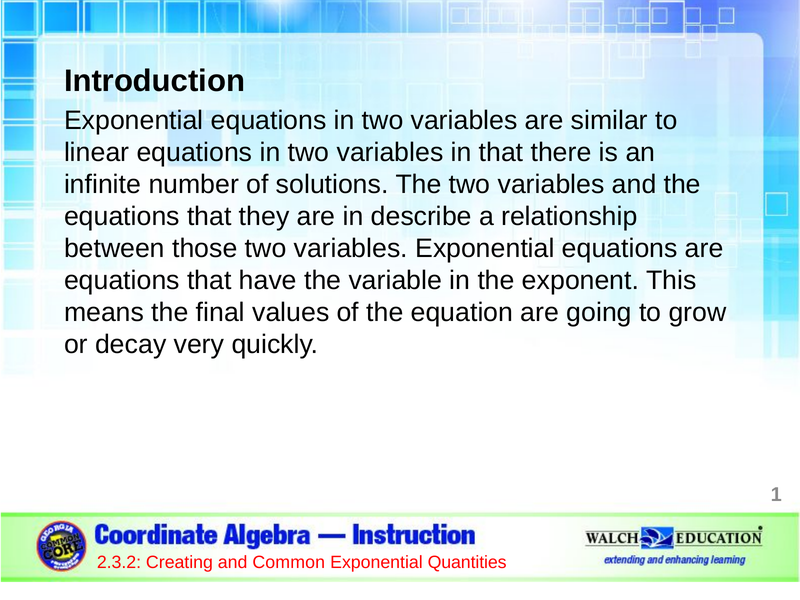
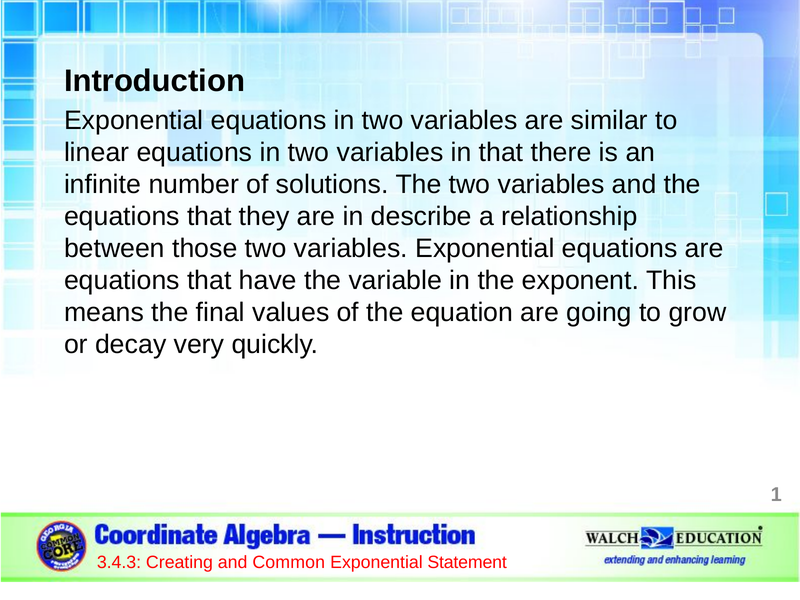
2.3.2: 2.3.2 -> 3.4.3
Quantities: Quantities -> Statement
